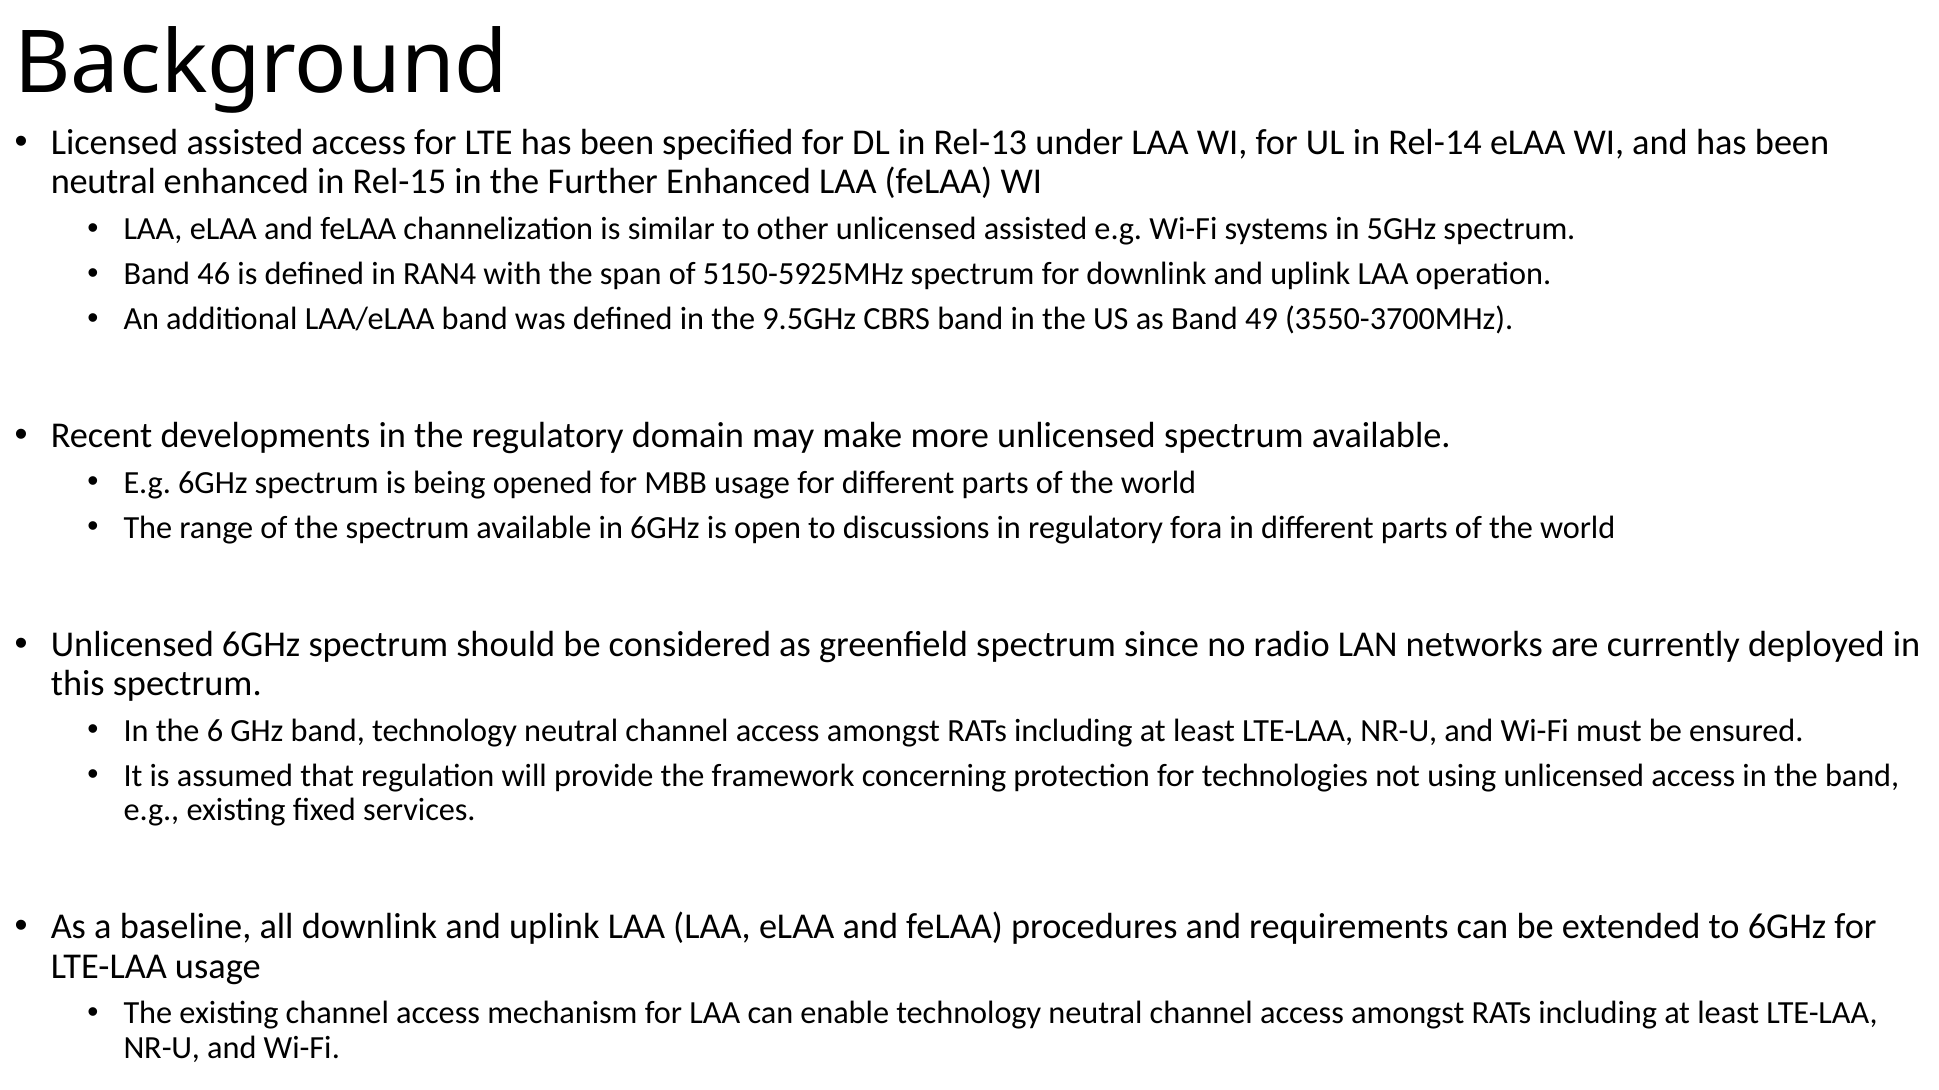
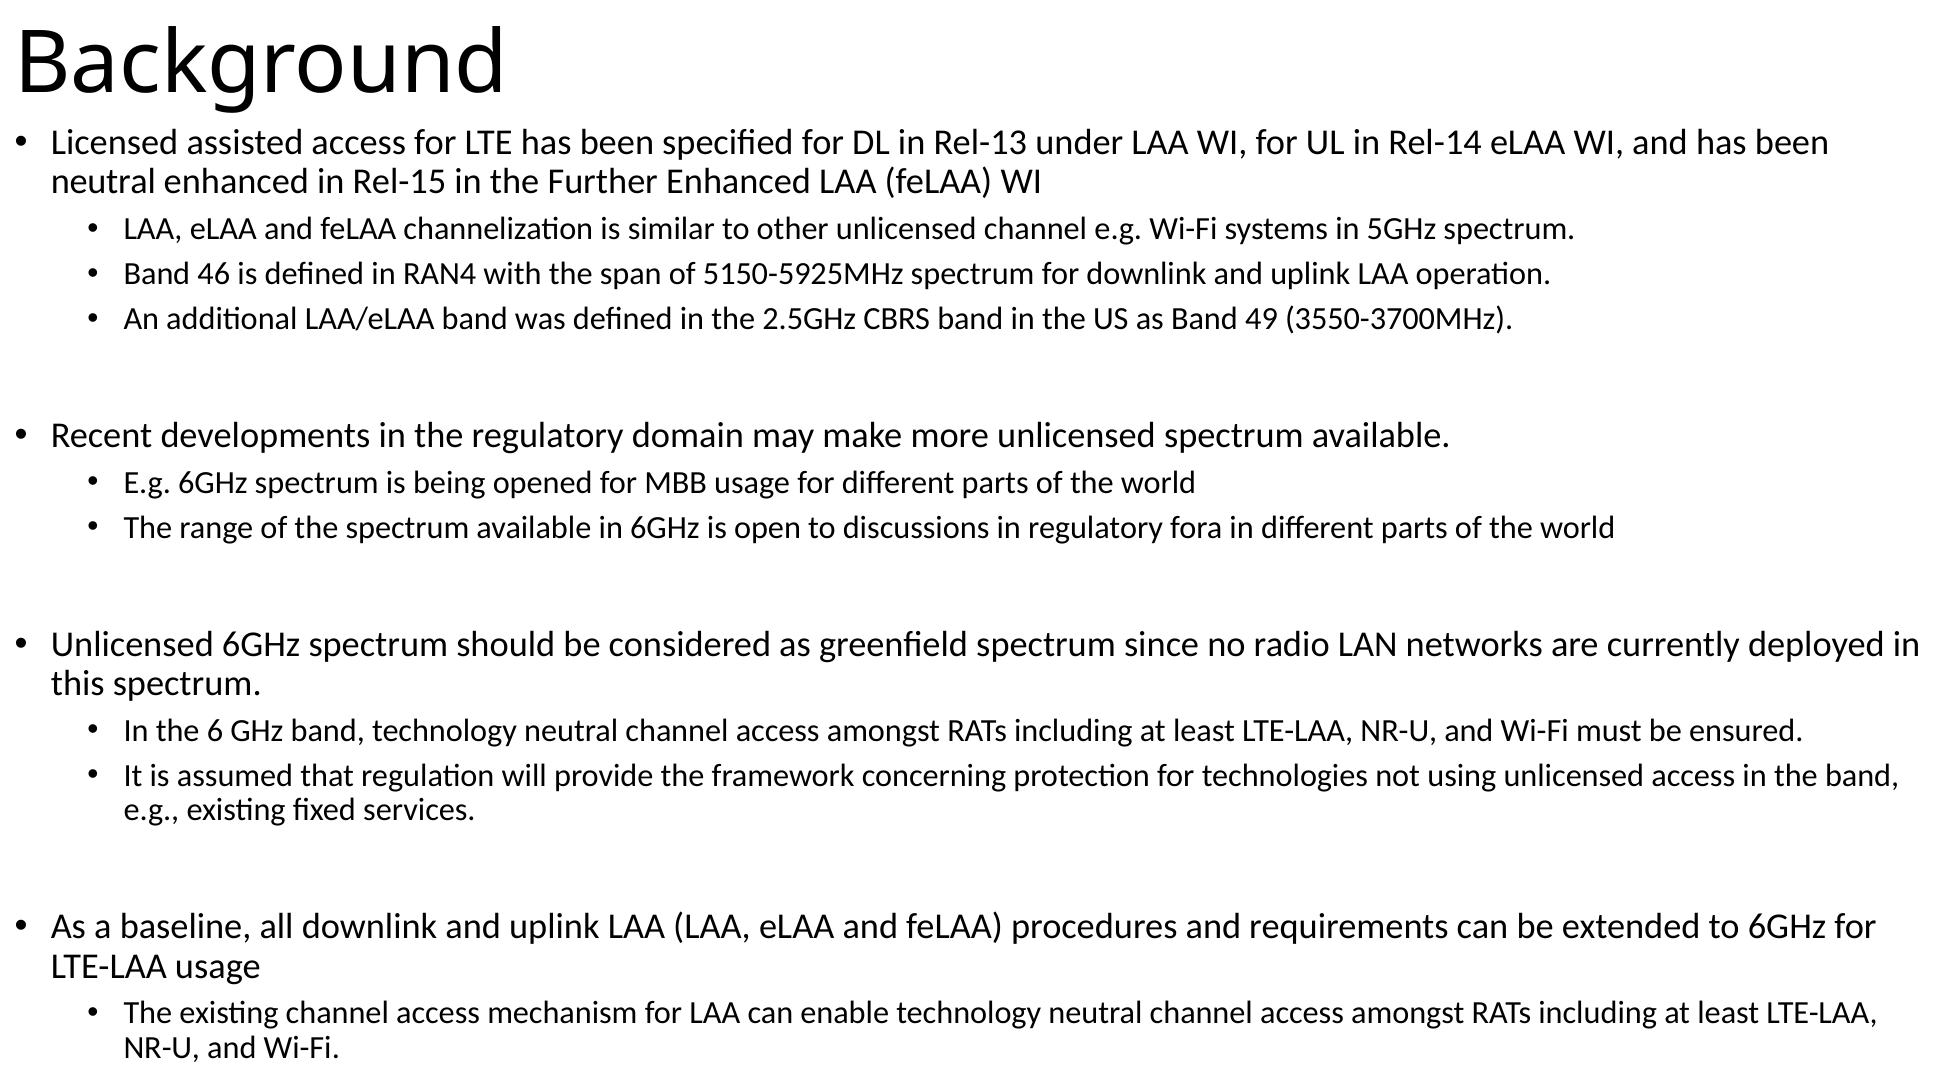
unlicensed assisted: assisted -> channel
9.5GHz: 9.5GHz -> 2.5GHz
